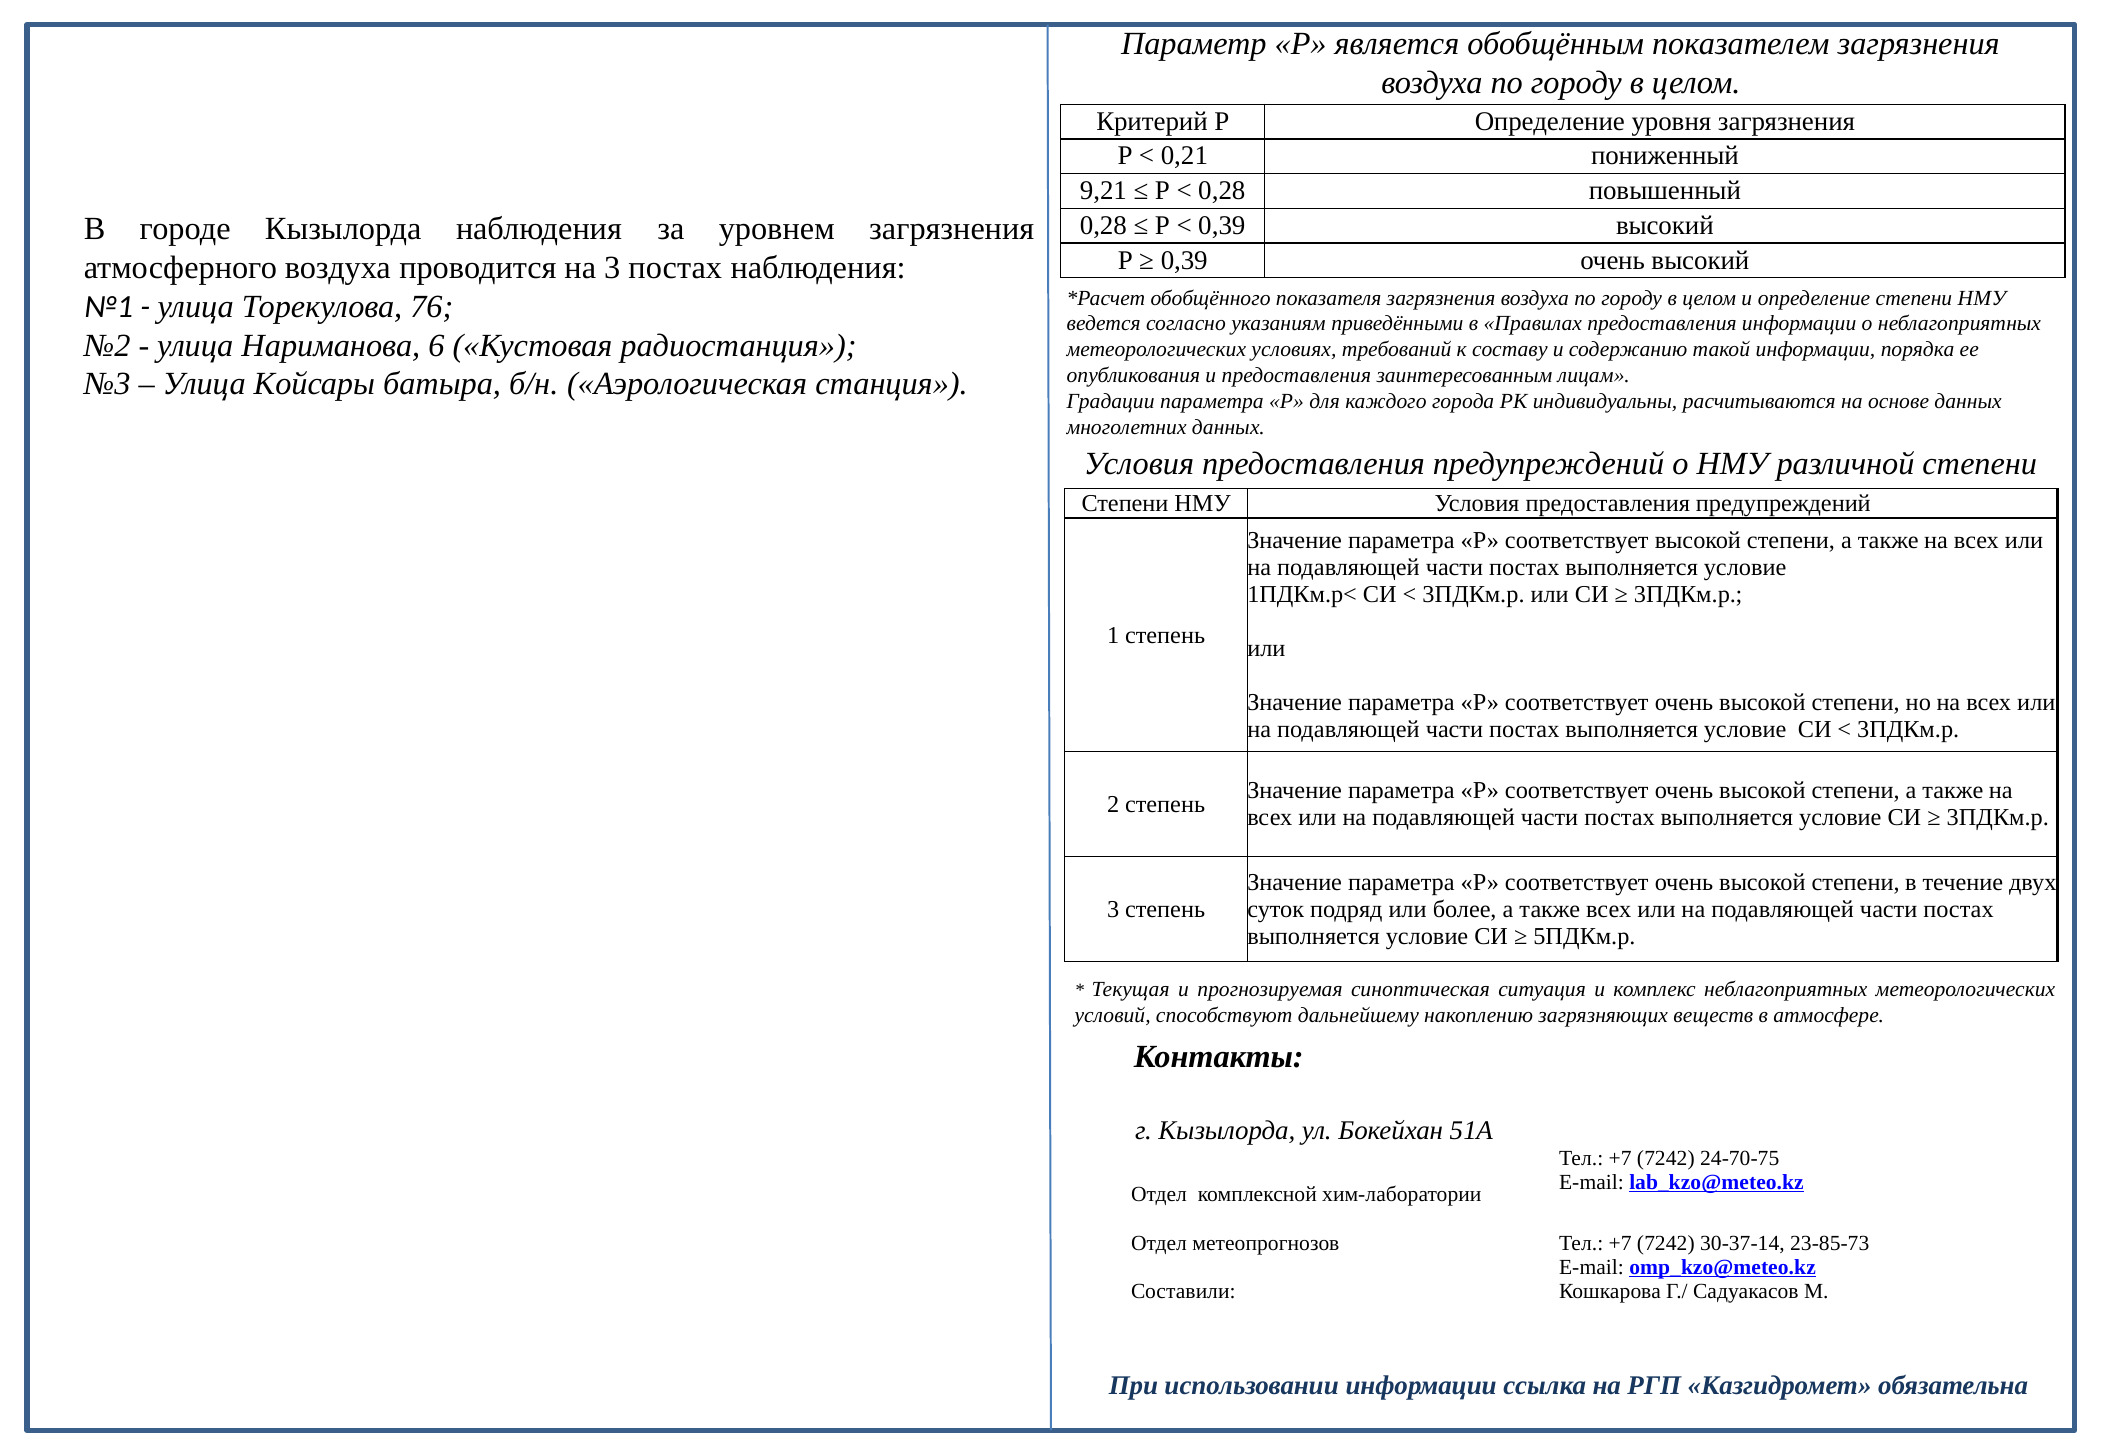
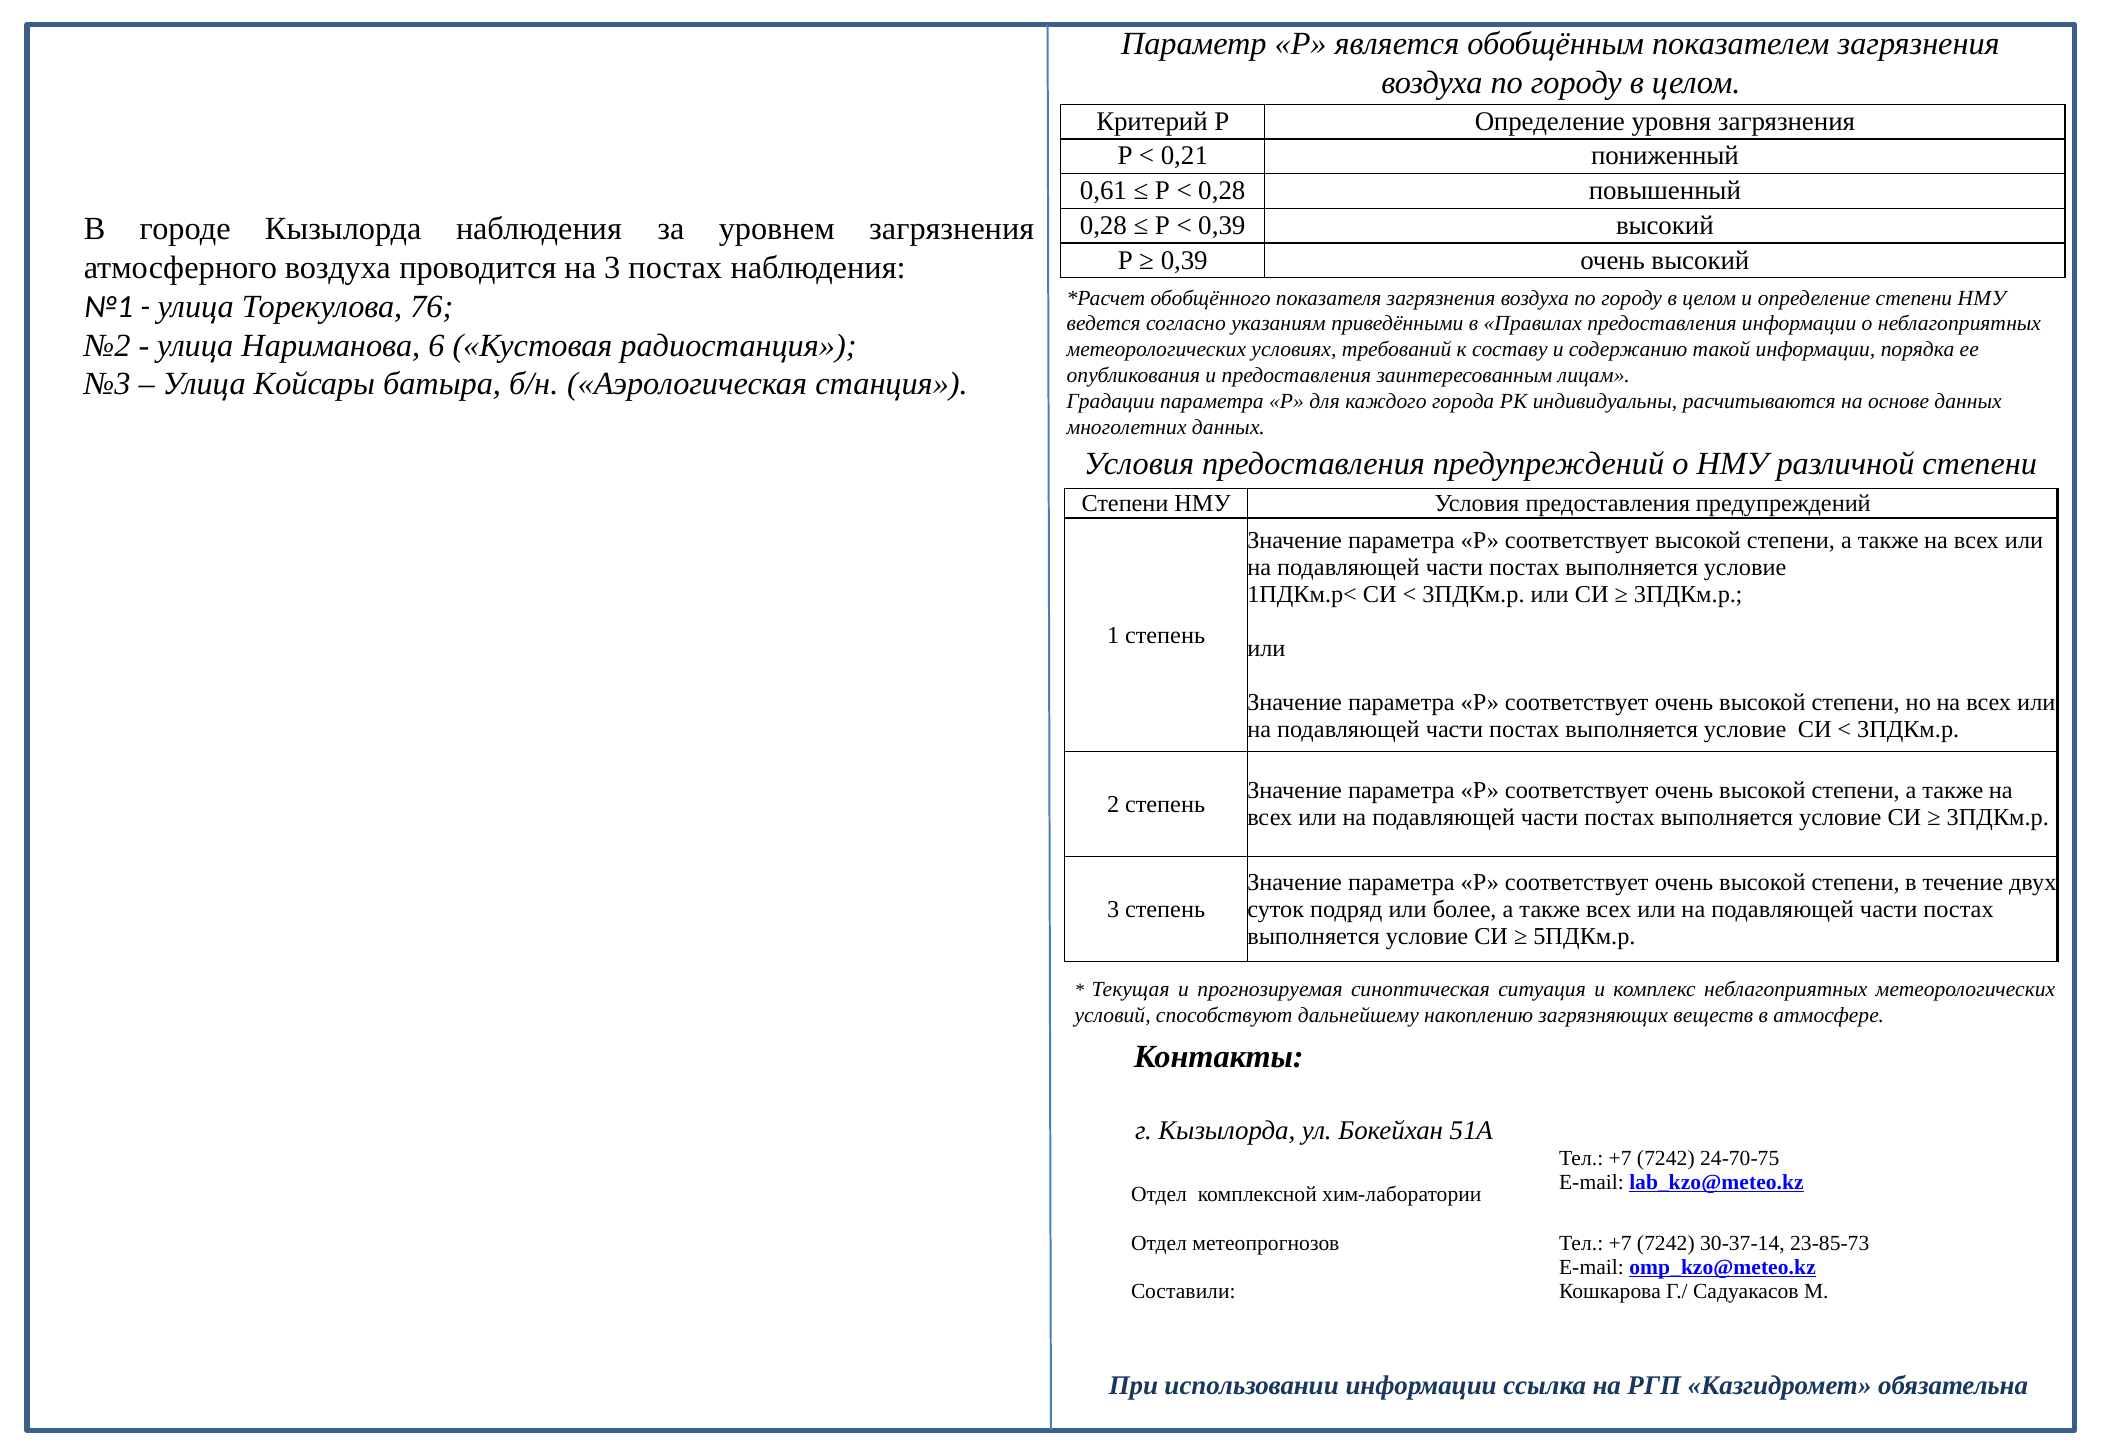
9,21: 9,21 -> 0,61
